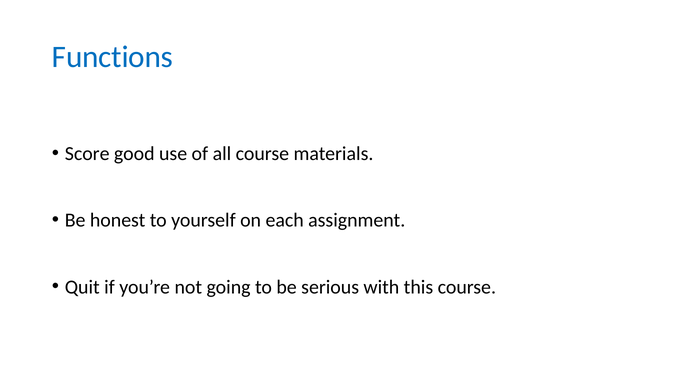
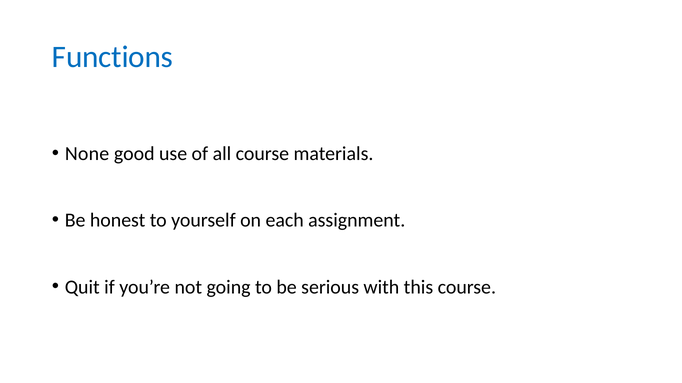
Score: Score -> None
